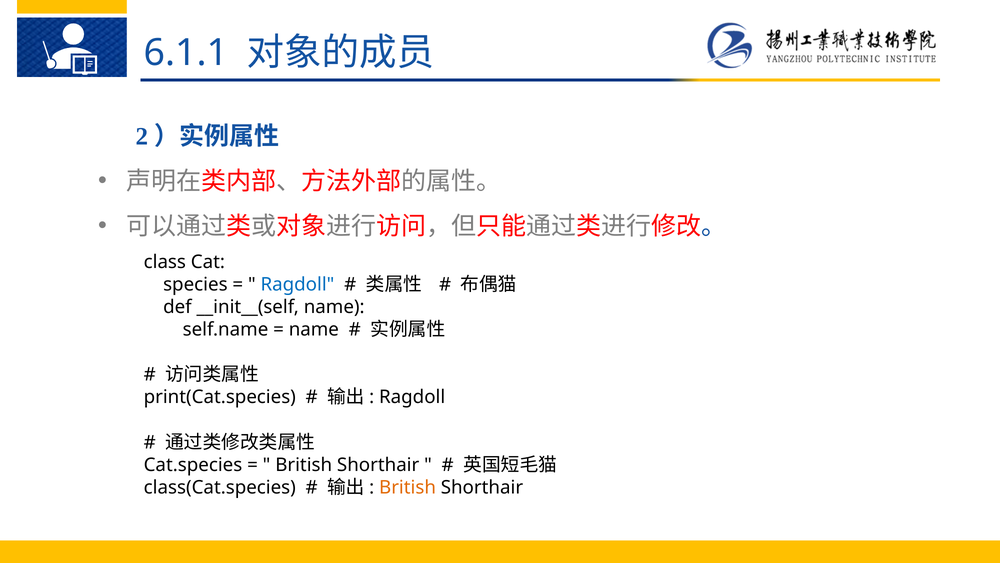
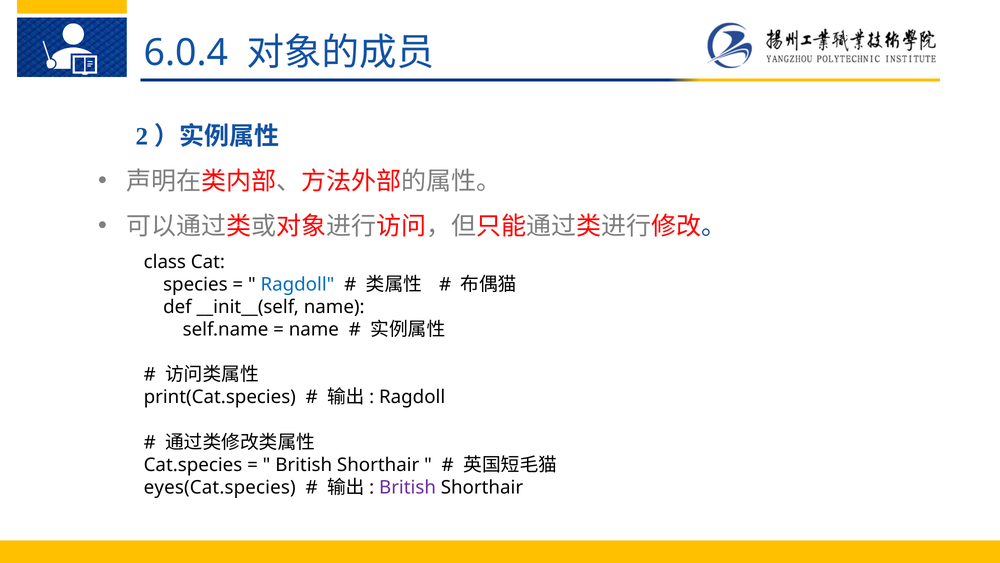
6.1.1: 6.1.1 -> 6.0.4
class(Cat.species: class(Cat.species -> eyes(Cat.species
British at (408, 487) colour: orange -> purple
